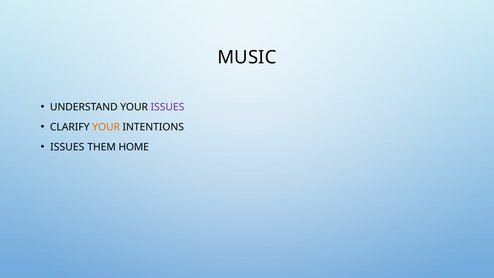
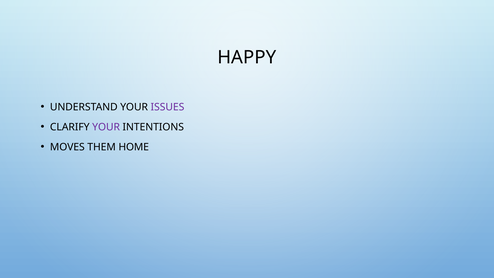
MUSIC: MUSIC -> HAPPY
YOUR at (106, 127) colour: orange -> purple
ISSUES at (67, 147): ISSUES -> MOVES
